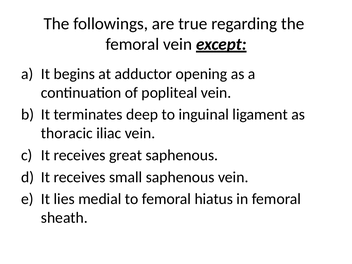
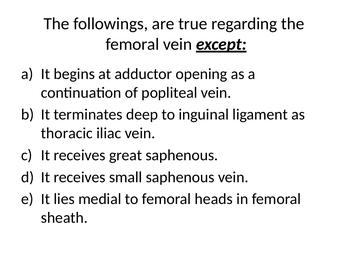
hiatus: hiatus -> heads
